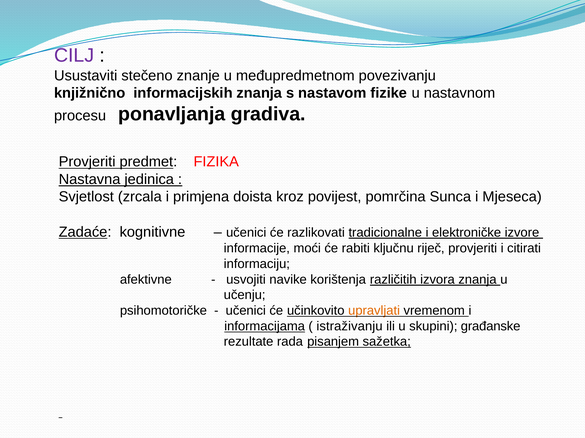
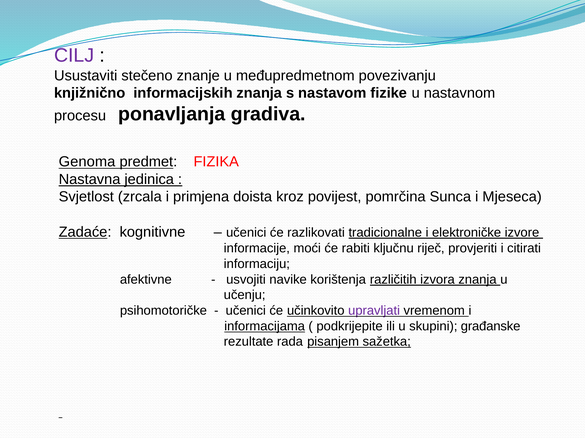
Provjeriti at (87, 162): Provjeriti -> Genoma
upravljati colour: orange -> purple
istraživanju: istraživanju -> podkrijepite
